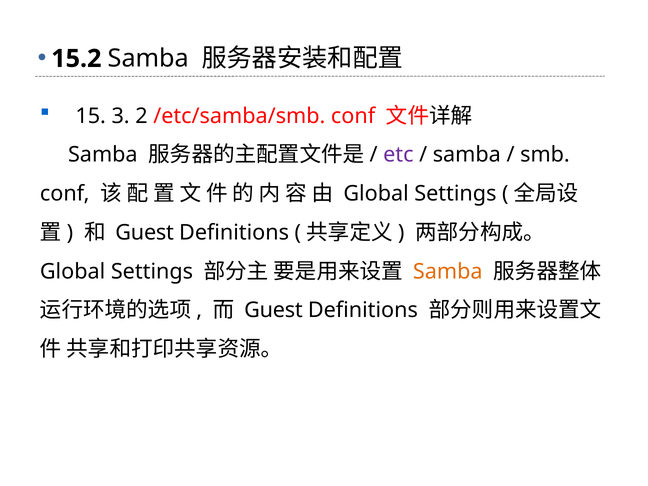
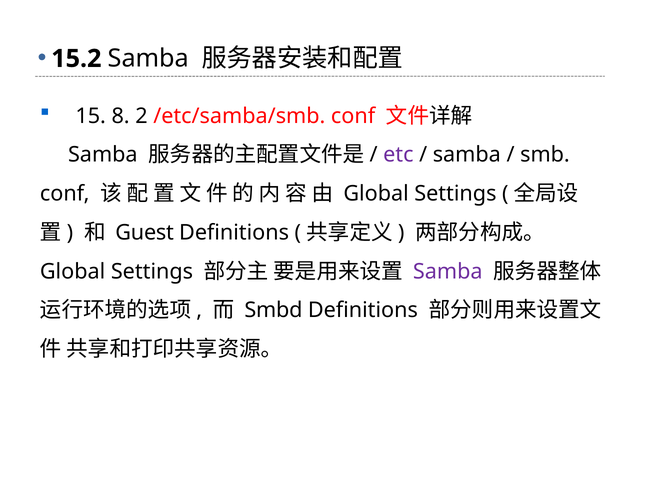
3: 3 -> 8
Samba at (448, 271) colour: orange -> purple
Guest at (273, 310): Guest -> Smbd
